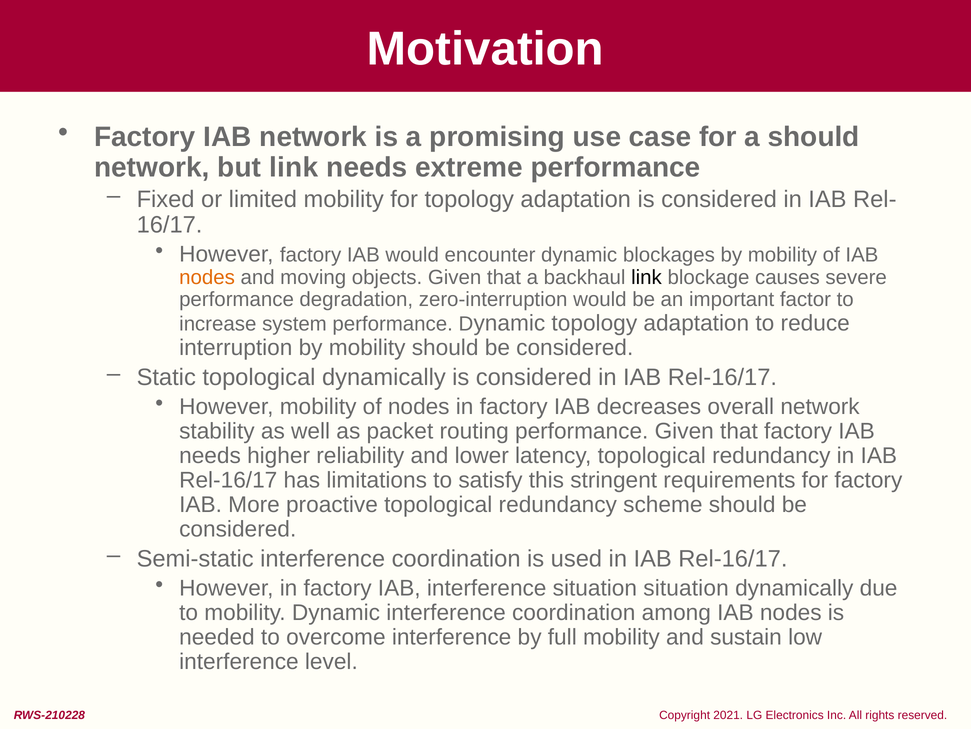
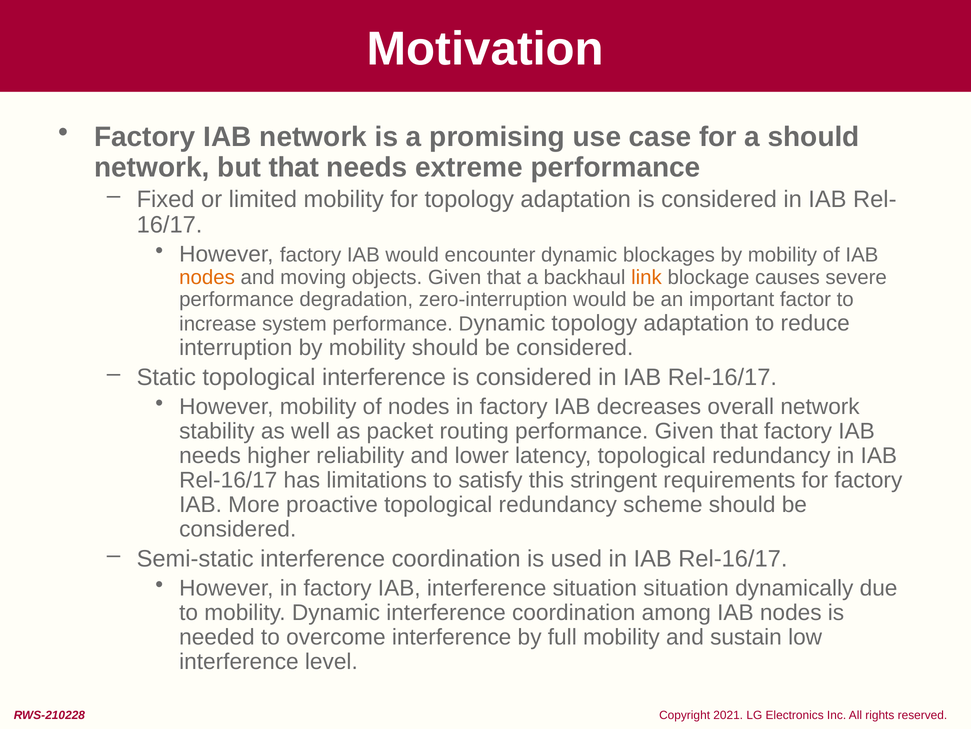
but link: link -> that
link at (647, 277) colour: black -> orange
topological dynamically: dynamically -> interference
